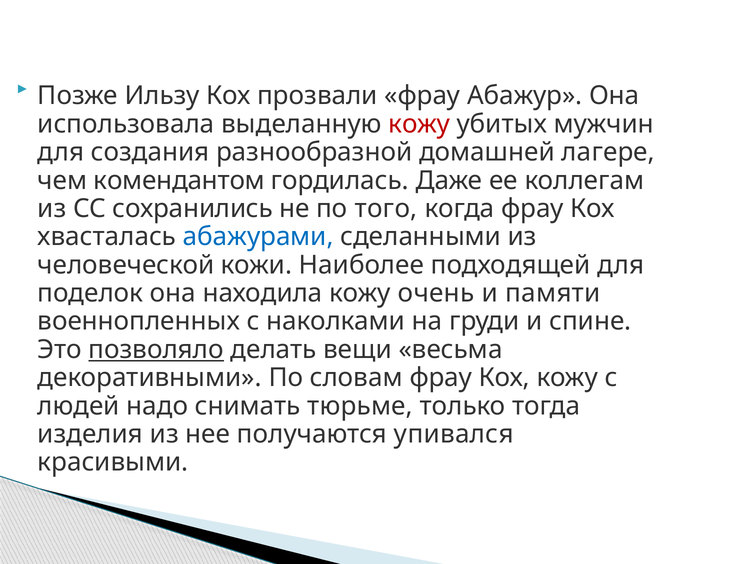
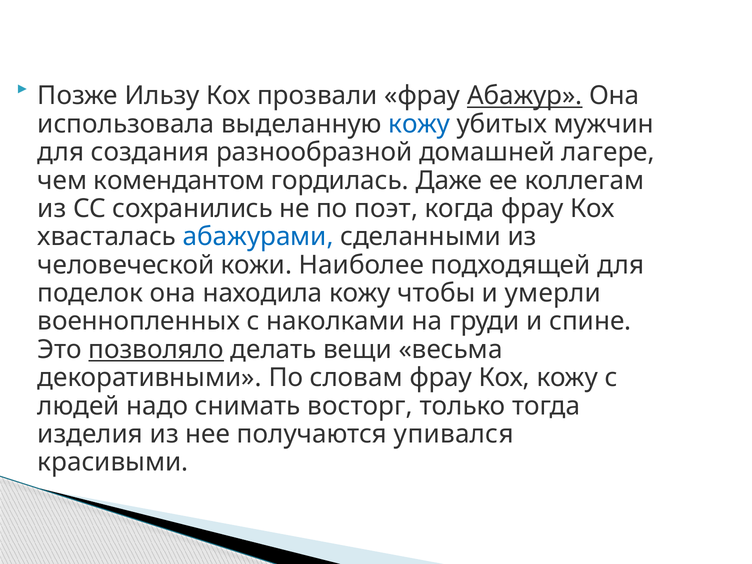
Абажур underline: none -> present
кожу at (419, 124) colour: red -> blue
того: того -> поэт
очень: очень -> чтобы
памяти: памяти -> умерли
тюрьме: тюрьме -> восторг
